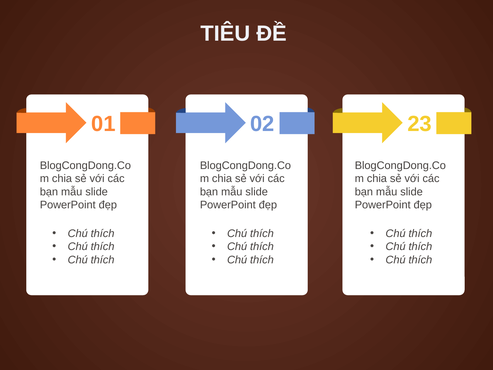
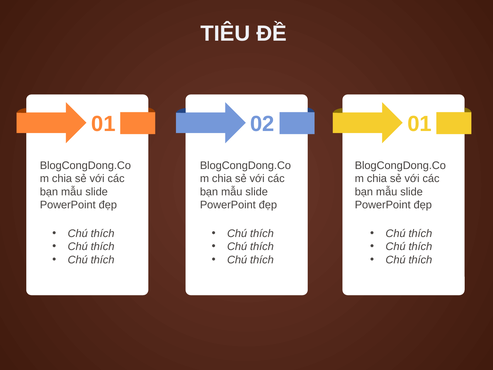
01 23: 23 -> 01
